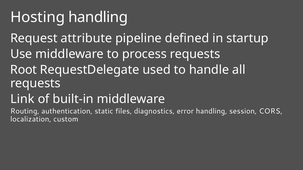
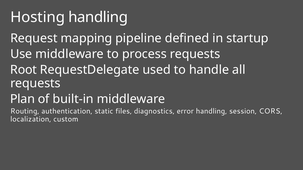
attribute: attribute -> mapping
Link: Link -> Plan
